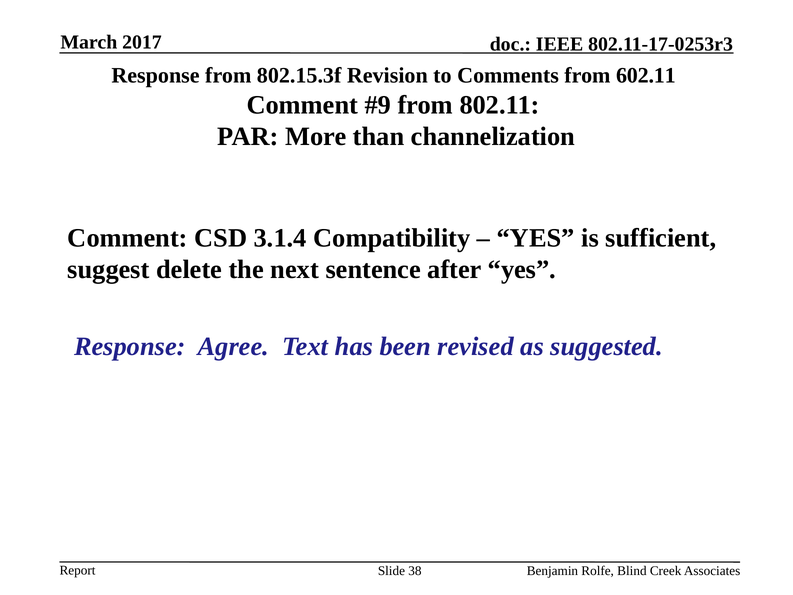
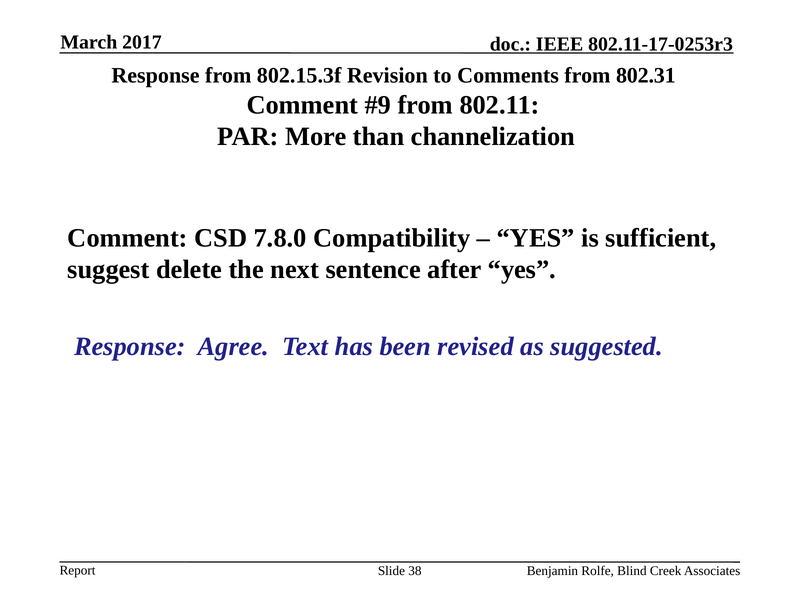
602.11: 602.11 -> 802.31
3.1.4: 3.1.4 -> 7.8.0
